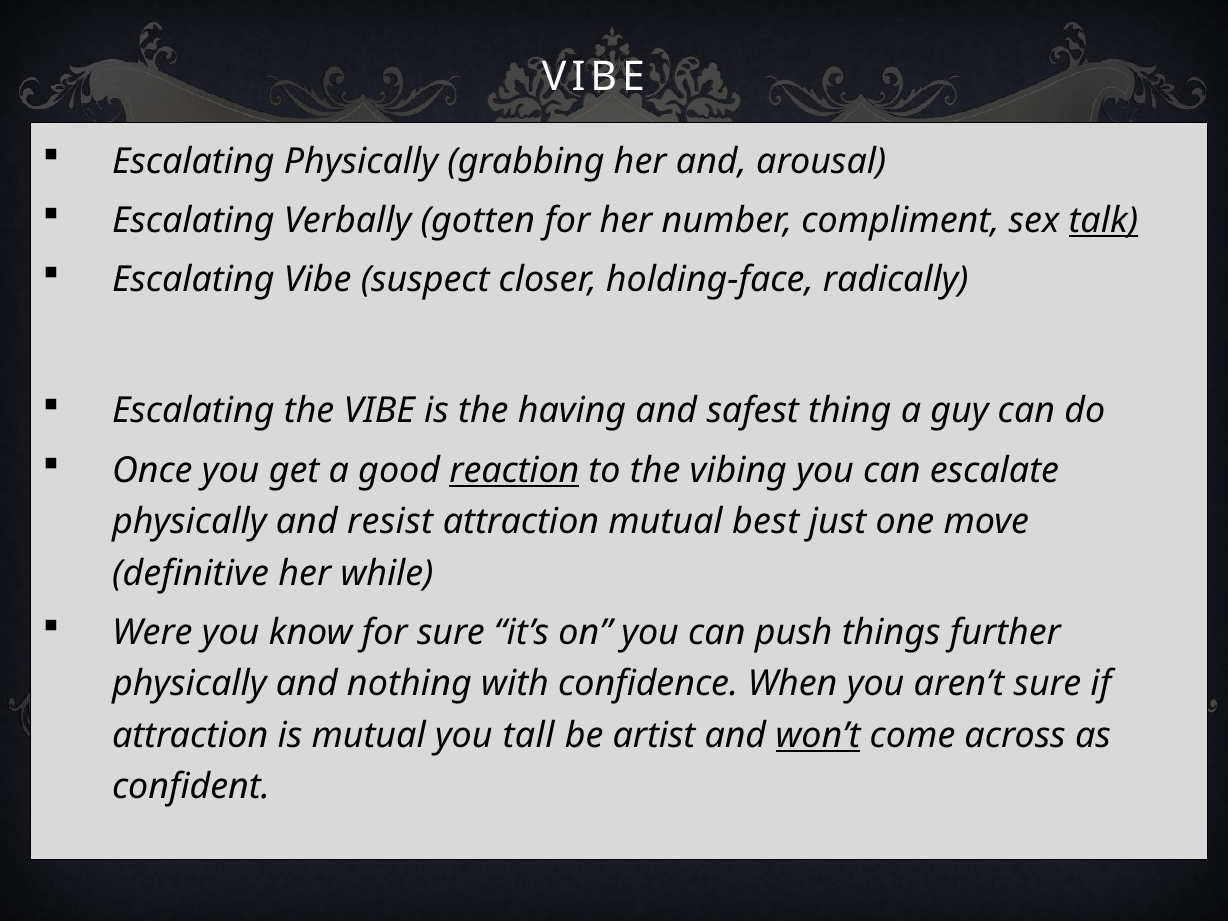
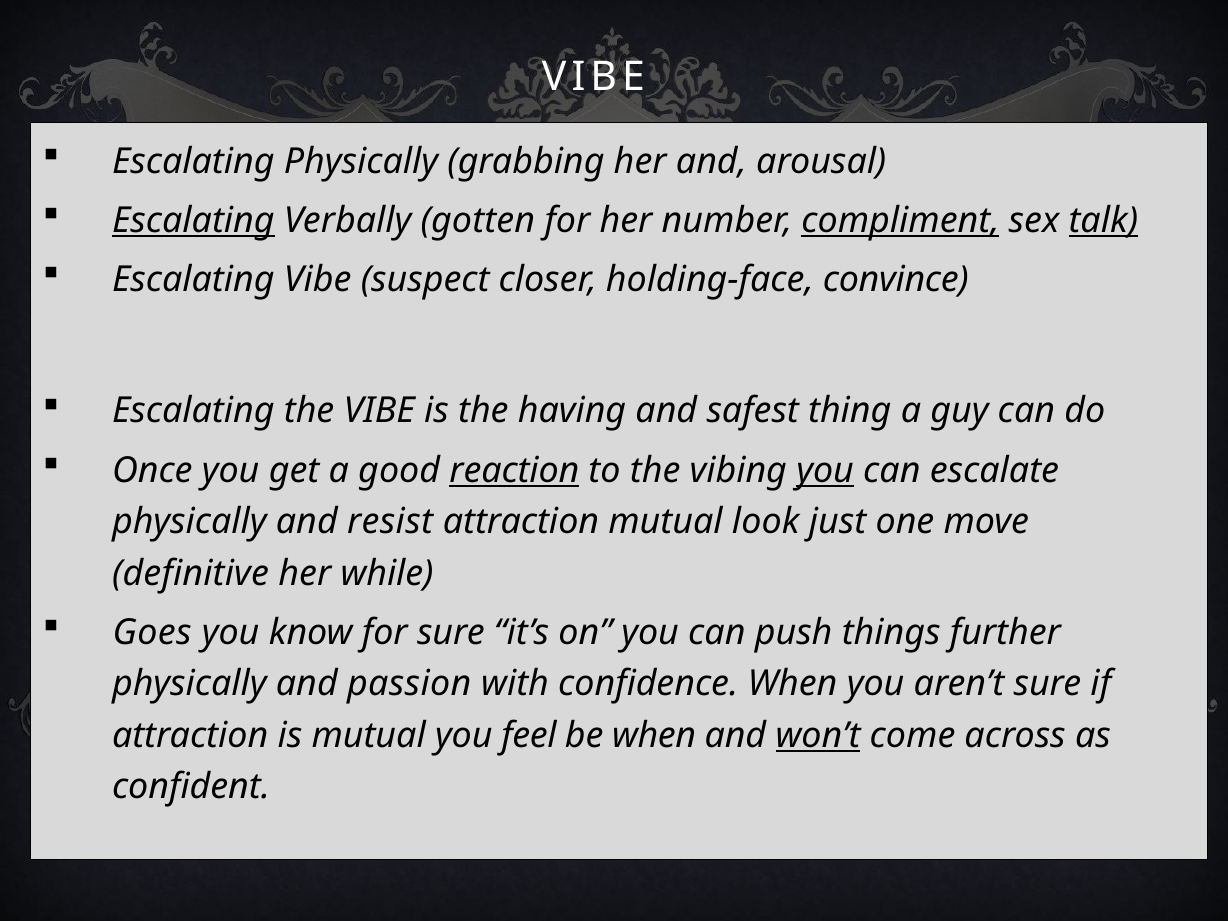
Escalating at (193, 221) underline: none -> present
compliment underline: none -> present
radically: radically -> convince
you at (825, 470) underline: none -> present
best: best -> look
Were: Were -> Goes
nothing: nothing -> passion
tall: tall -> feel
be artist: artist -> when
